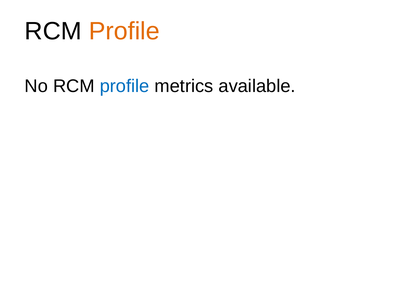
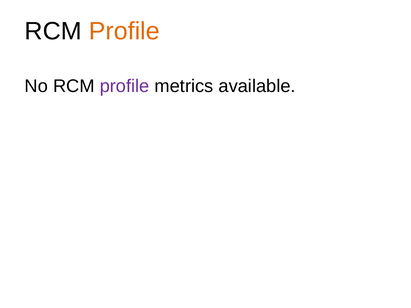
profile at (125, 86) colour: blue -> purple
